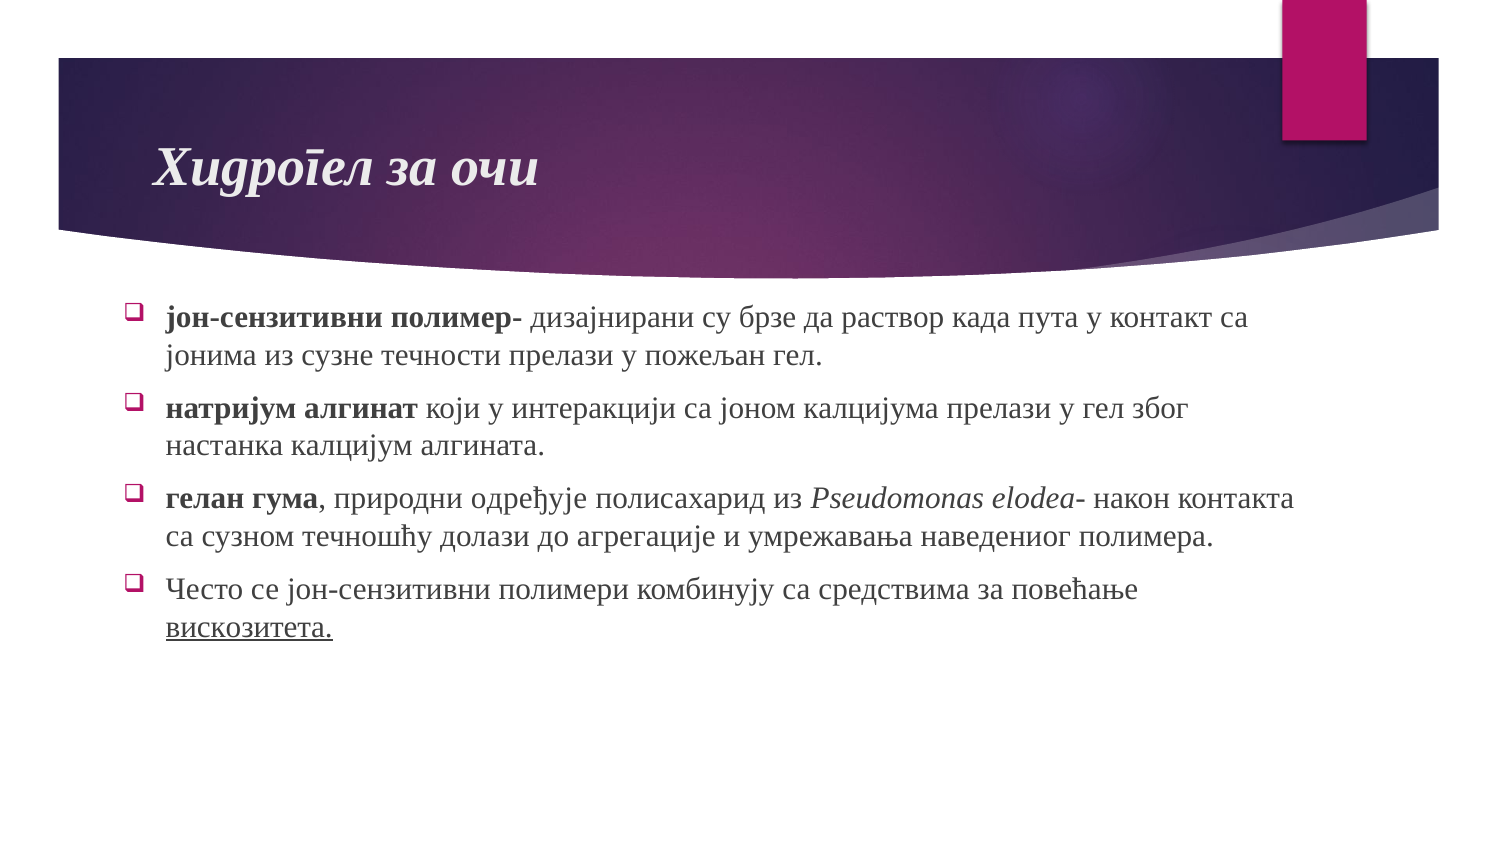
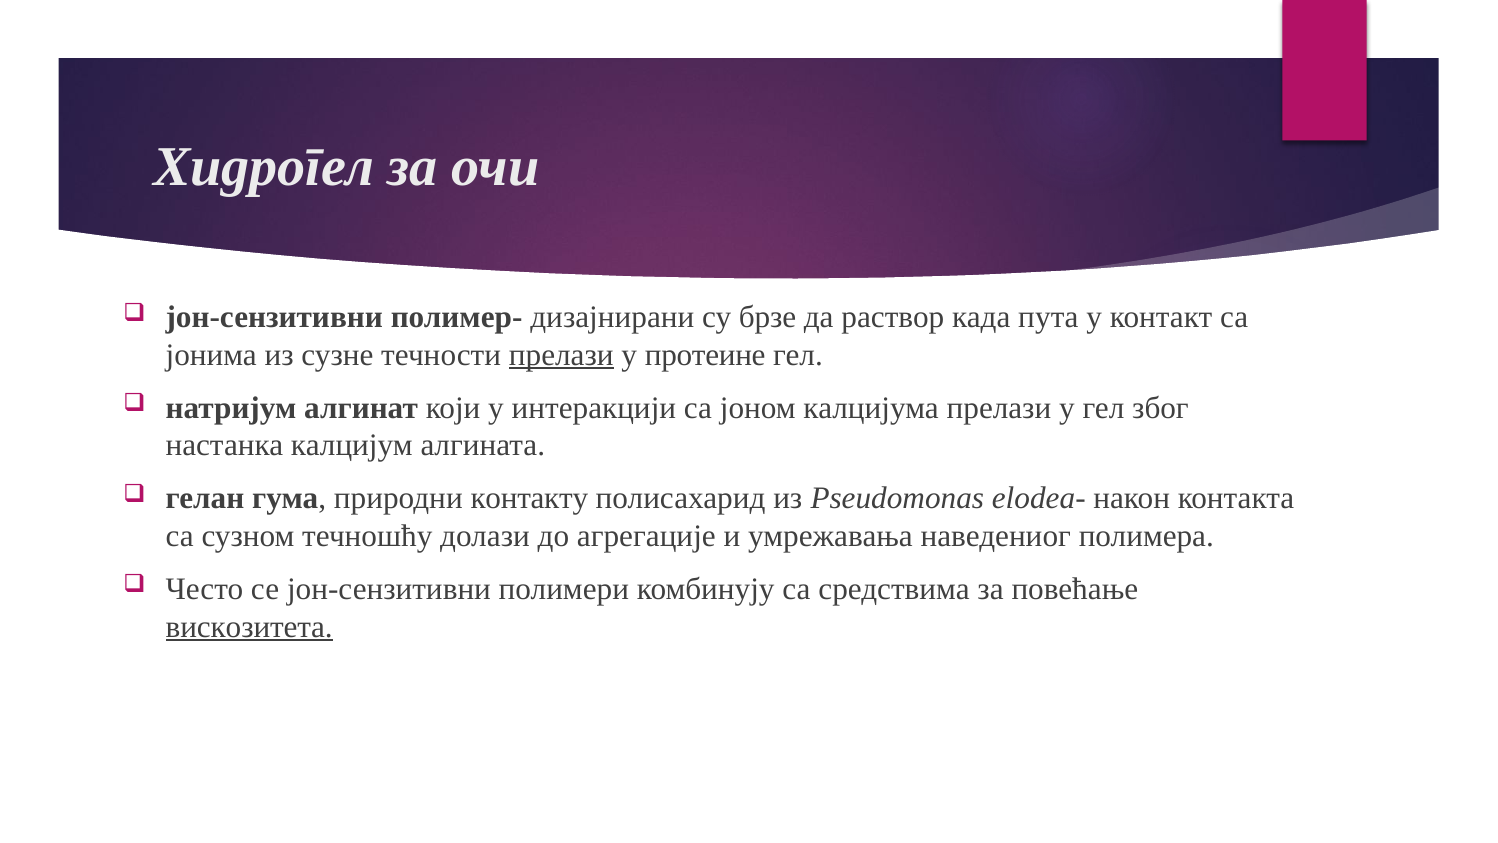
прелази at (561, 355) underline: none -> present
пожељан: пожељан -> протеине
одређује: одређује -> контакту
